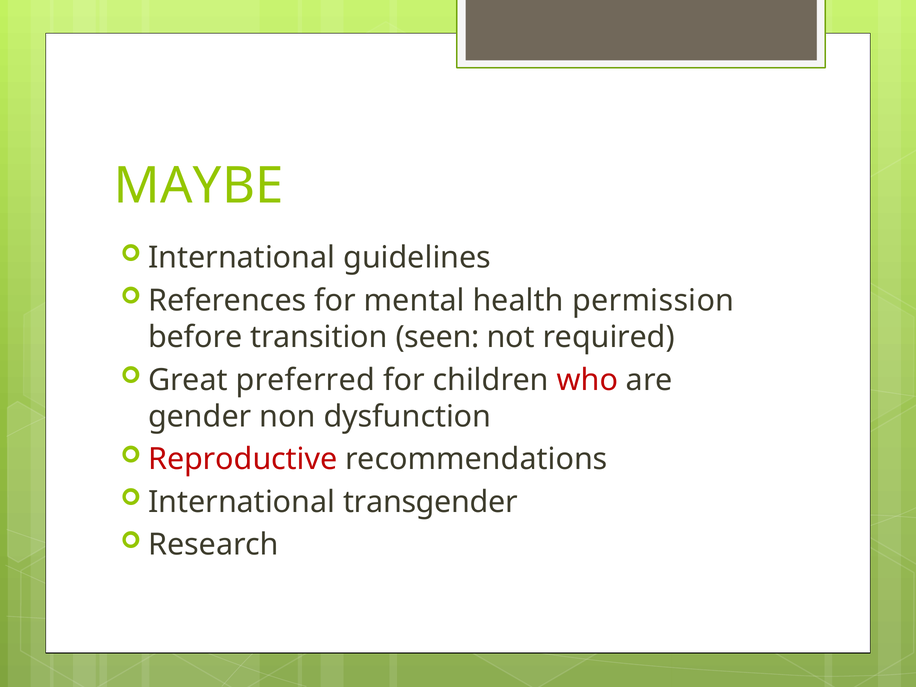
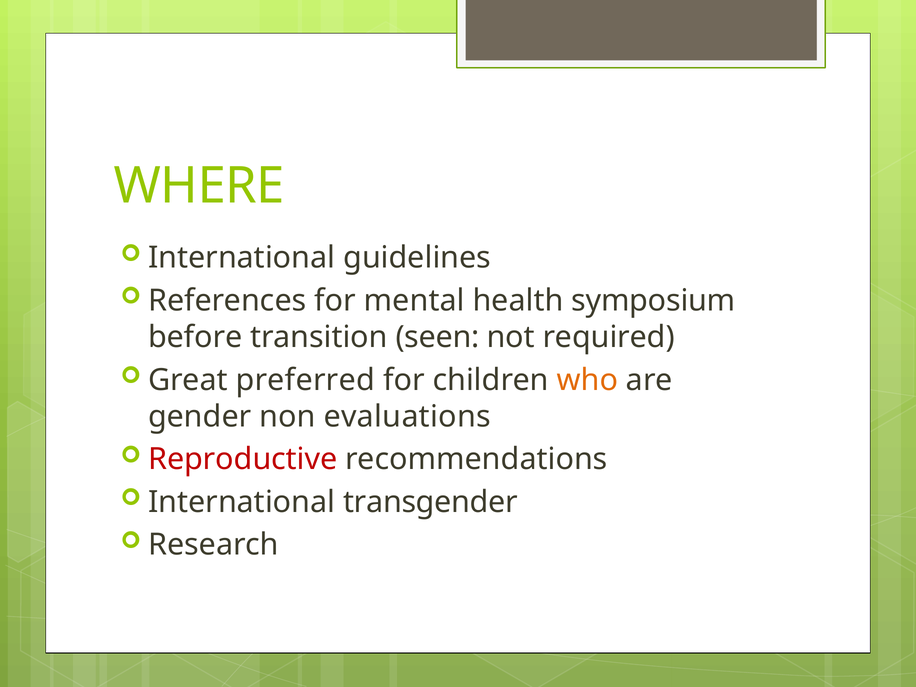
MAYBE: MAYBE -> WHERE
permission: permission -> symposium
who colour: red -> orange
dysfunction: dysfunction -> evaluations
